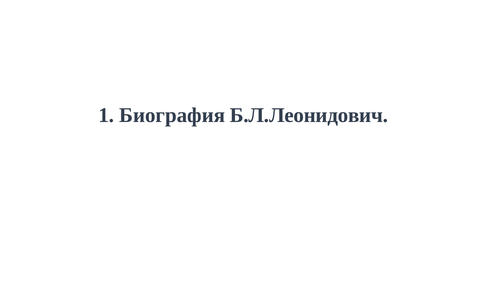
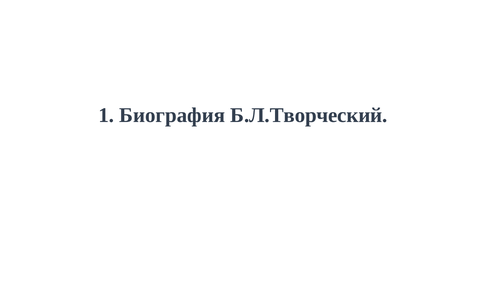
Б.Л.Леонидович: Б.Л.Леонидович -> Б.Л.Творческий
